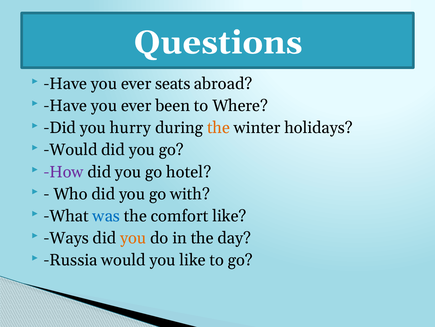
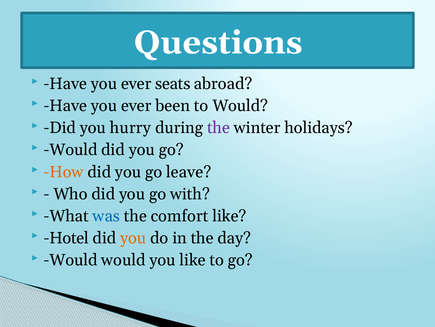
to Where: Where -> Would
the at (219, 128) colour: orange -> purple
How colour: purple -> orange
hotel: hotel -> leave
Ways: Ways -> Hotel
Russia at (70, 260): Russia -> Would
